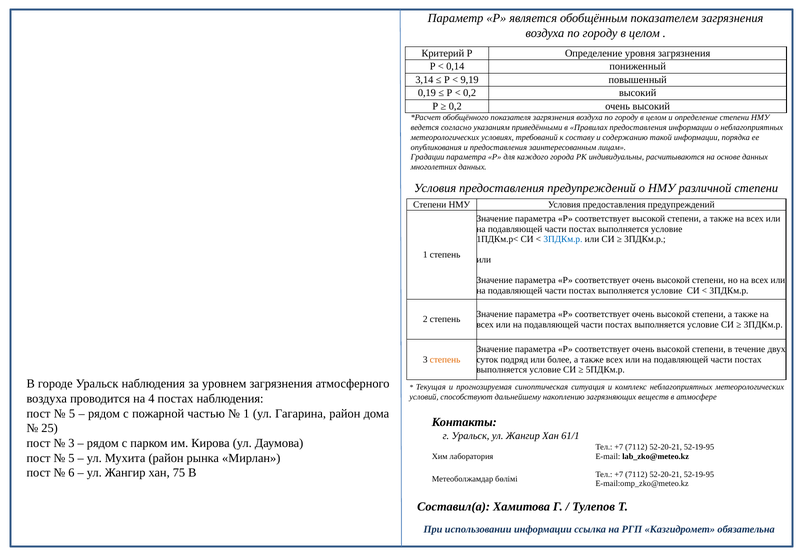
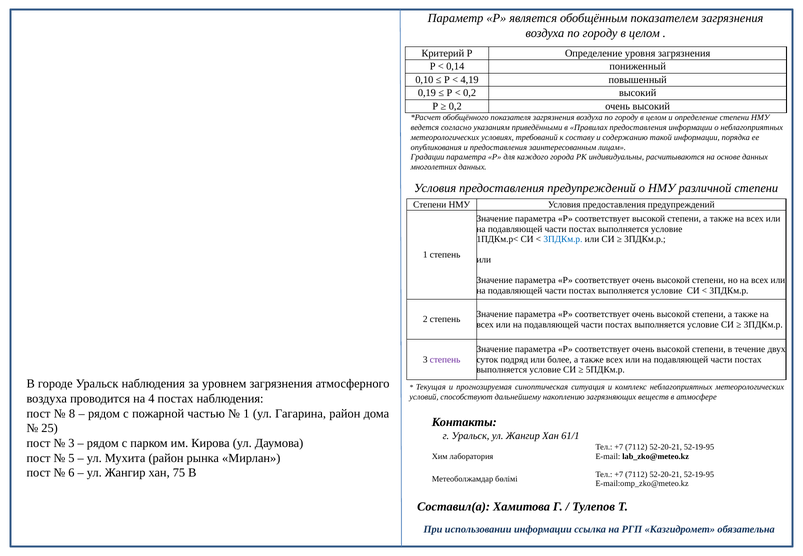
3,14: 3,14 -> 0,10
9,19: 9,19 -> 4,19
степень at (445, 360) colour: orange -> purple
5 at (72, 413): 5 -> 8
